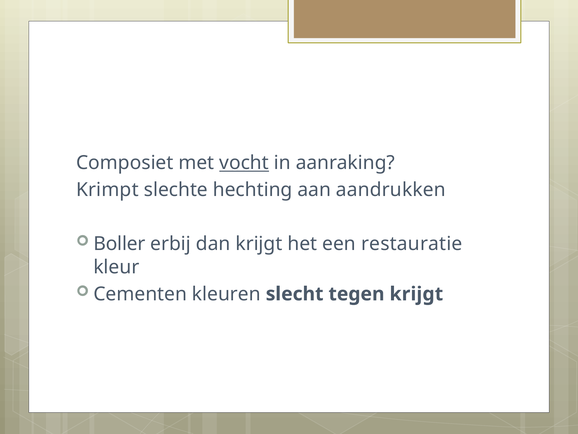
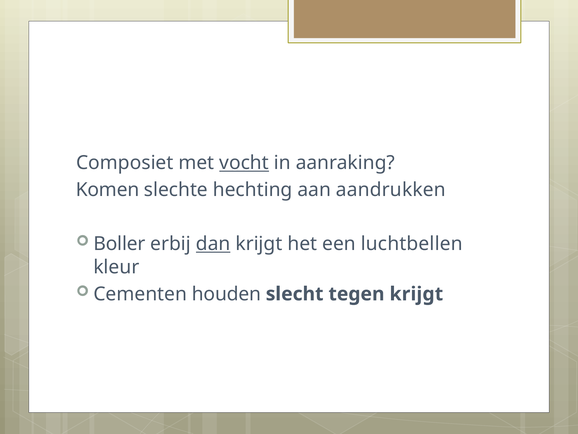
Krimpt: Krimpt -> Komen
dan underline: none -> present
restauratie: restauratie -> luchtbellen
kleuren: kleuren -> houden
